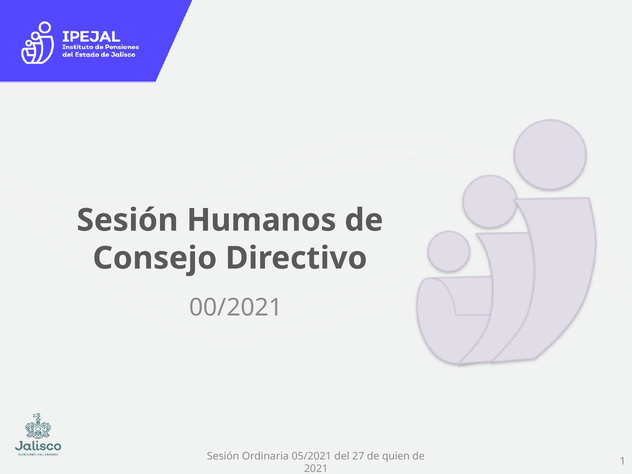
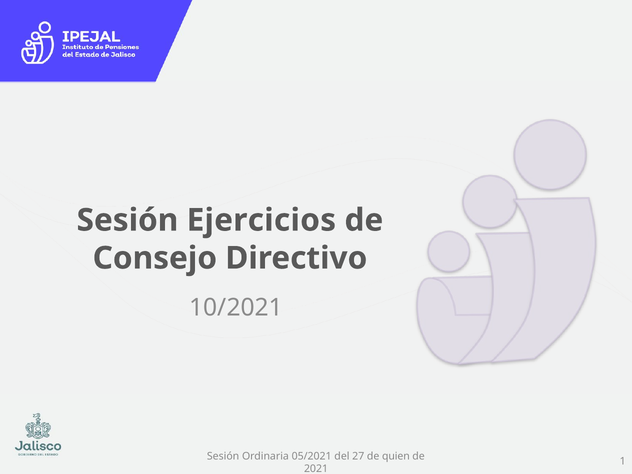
Humanos: Humanos -> Ejercicios
00/2021: 00/2021 -> 10/2021
